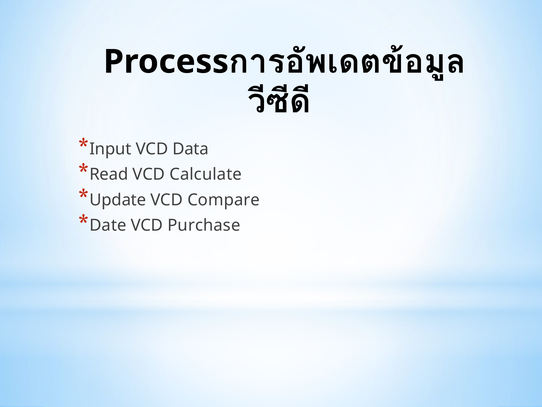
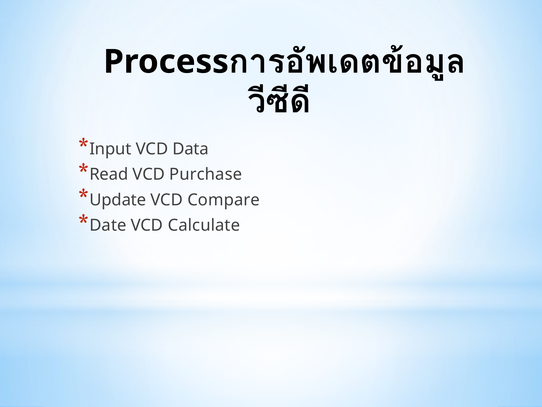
Calculate: Calculate -> Purchase
Purchase: Purchase -> Calculate
